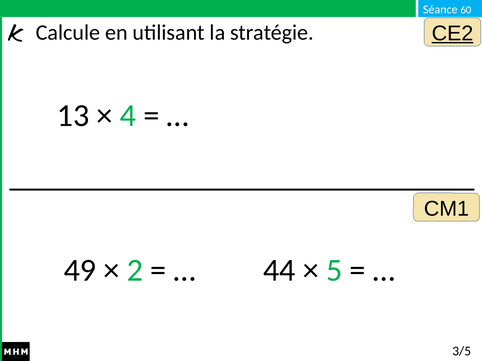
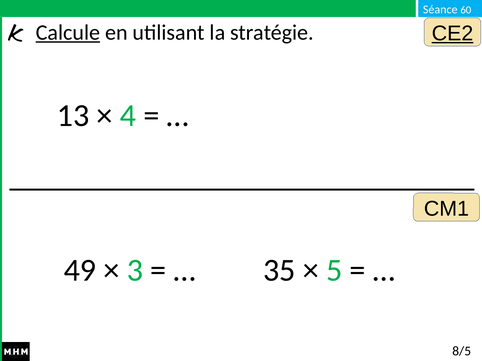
Calcule underline: none -> present
2: 2 -> 3
44: 44 -> 35
3/5: 3/5 -> 8/5
